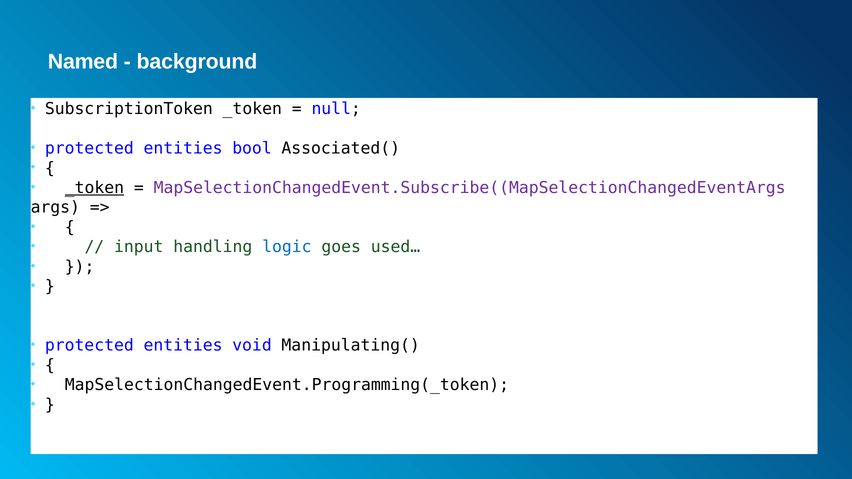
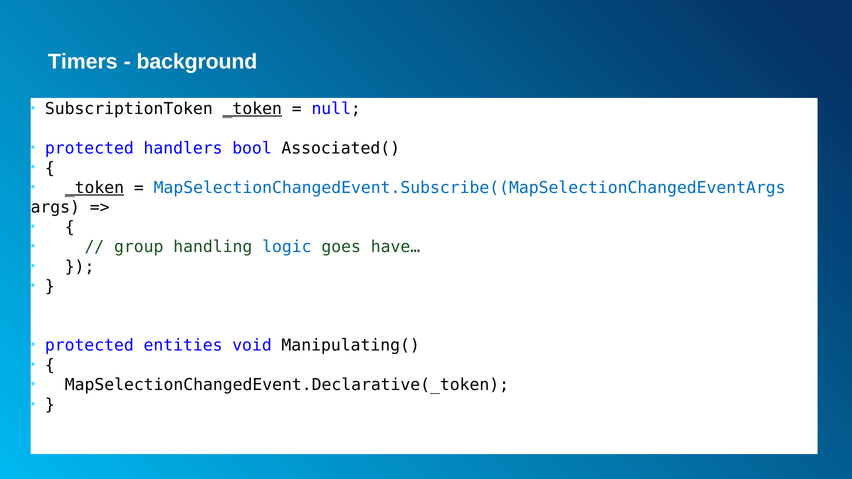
Named: Named -> Timers
_token at (252, 109) underline: none -> present
entities at (183, 148): entities -> handlers
MapSelectionChangedEvent.Subscribe((MapSelectionChangedEventArgs colour: purple -> blue
input: input -> group
used…: used… -> have…
MapSelectionChangedEvent.Programming(_token: MapSelectionChangedEvent.Programming(_token -> MapSelectionChangedEvent.Declarative(_token
